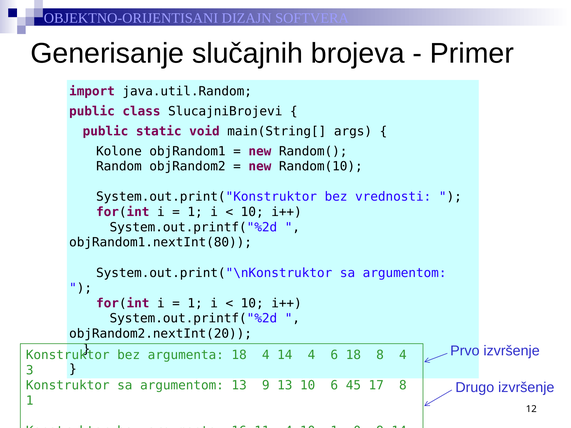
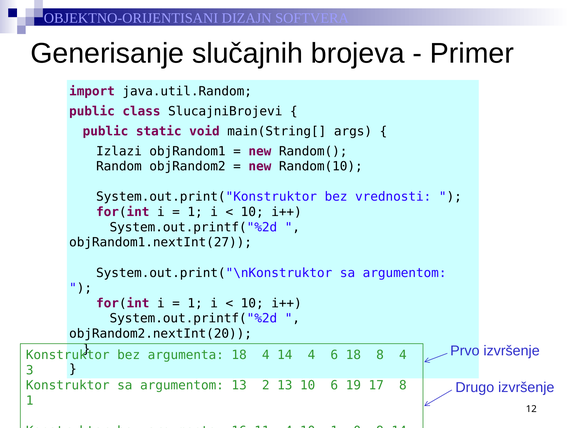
Kolone: Kolone -> Izlazi
objRandom1.nextInt(80: objRandom1.nextInt(80 -> objRandom1.nextInt(27
13 9: 9 -> 2
45: 45 -> 19
